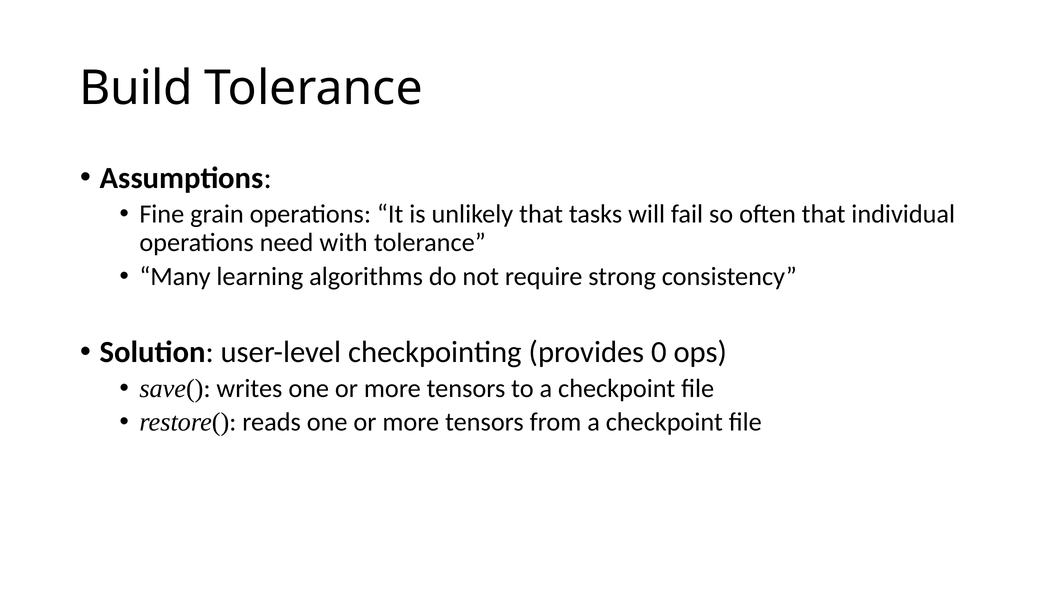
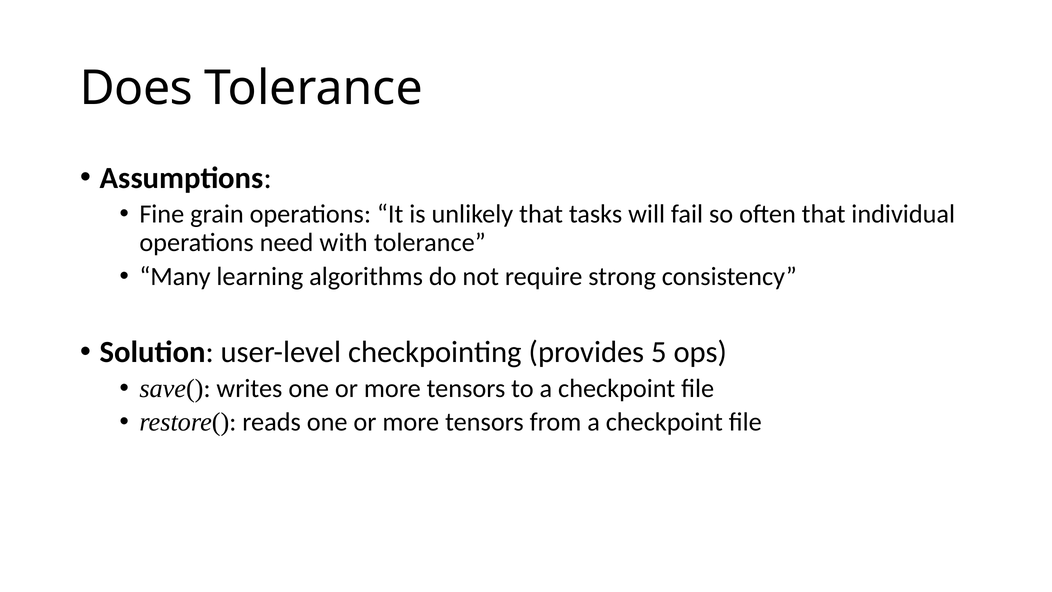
Build: Build -> Does
0: 0 -> 5
